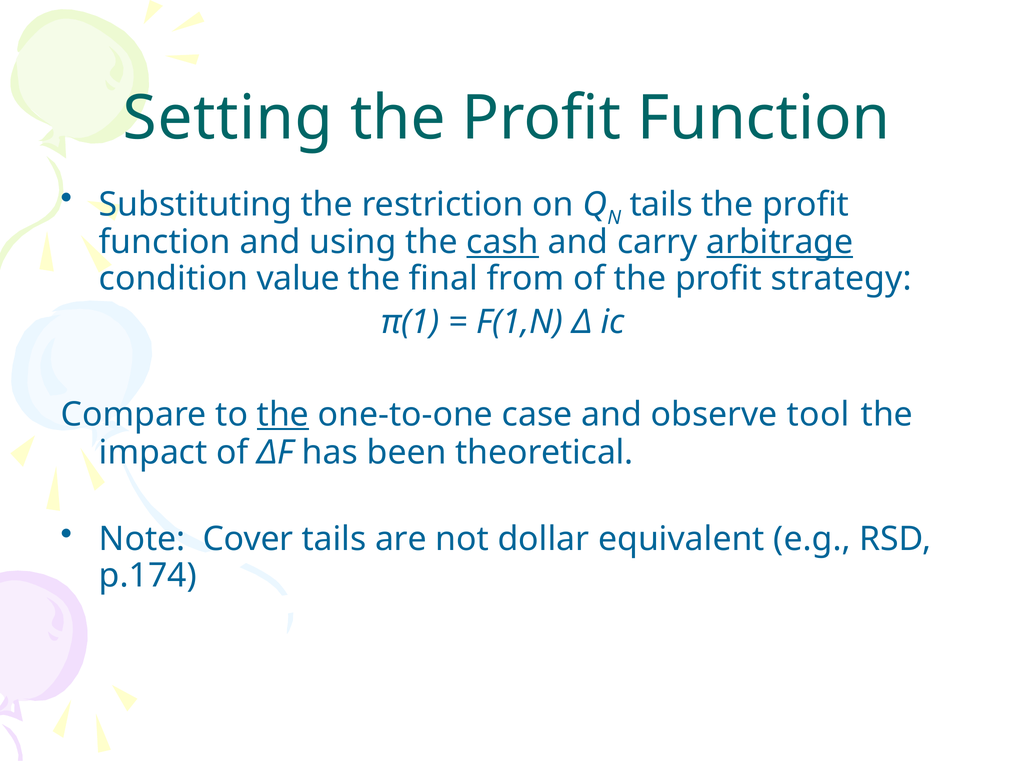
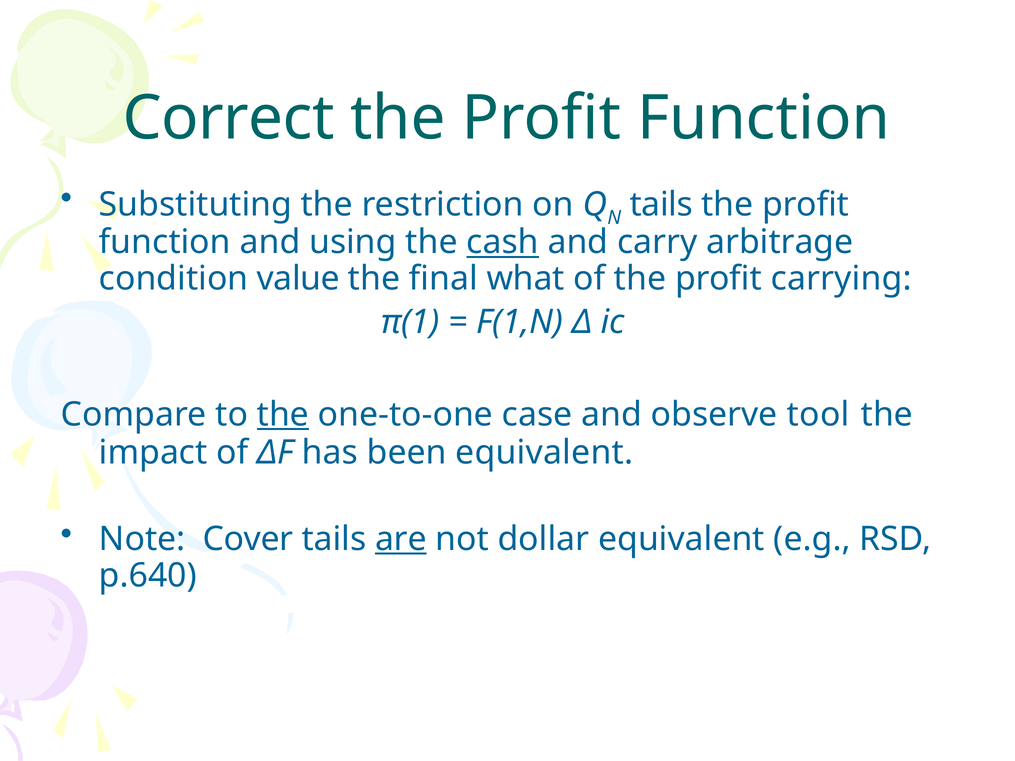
Setting: Setting -> Correct
arbitrage underline: present -> none
from: from -> what
strategy: strategy -> carrying
been theoretical: theoretical -> equivalent
are underline: none -> present
p.174: p.174 -> p.640
